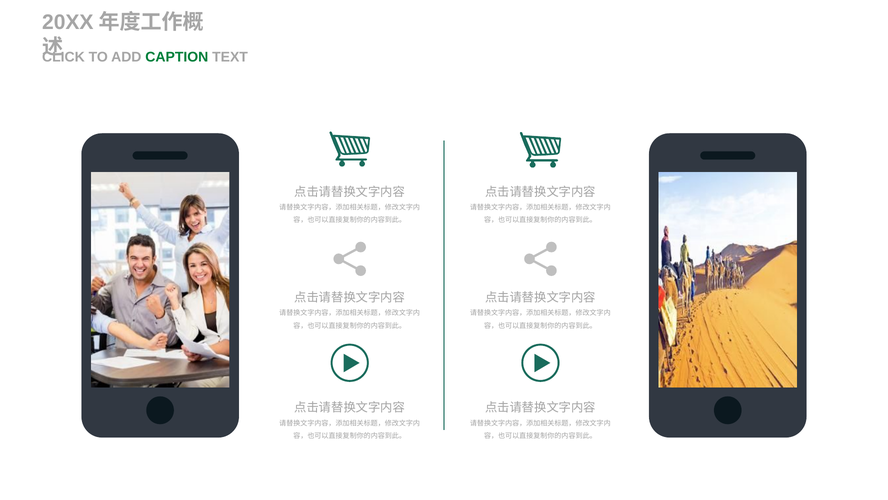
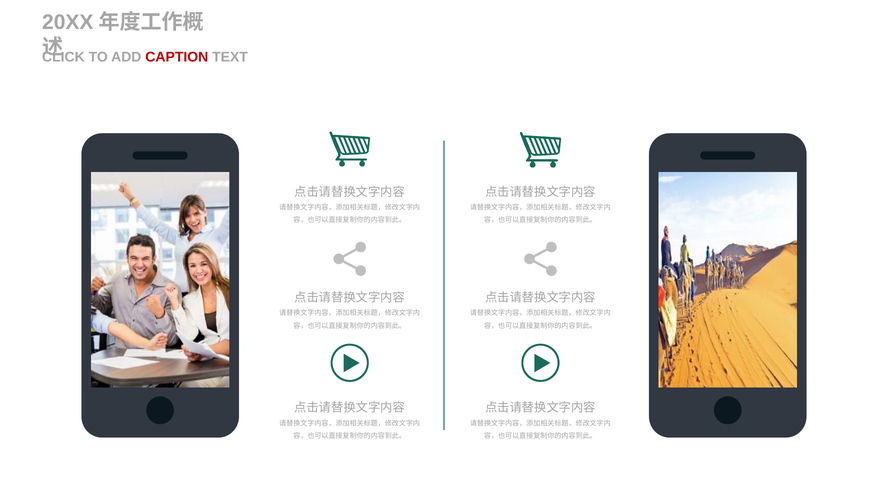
CAPTION colour: green -> red
